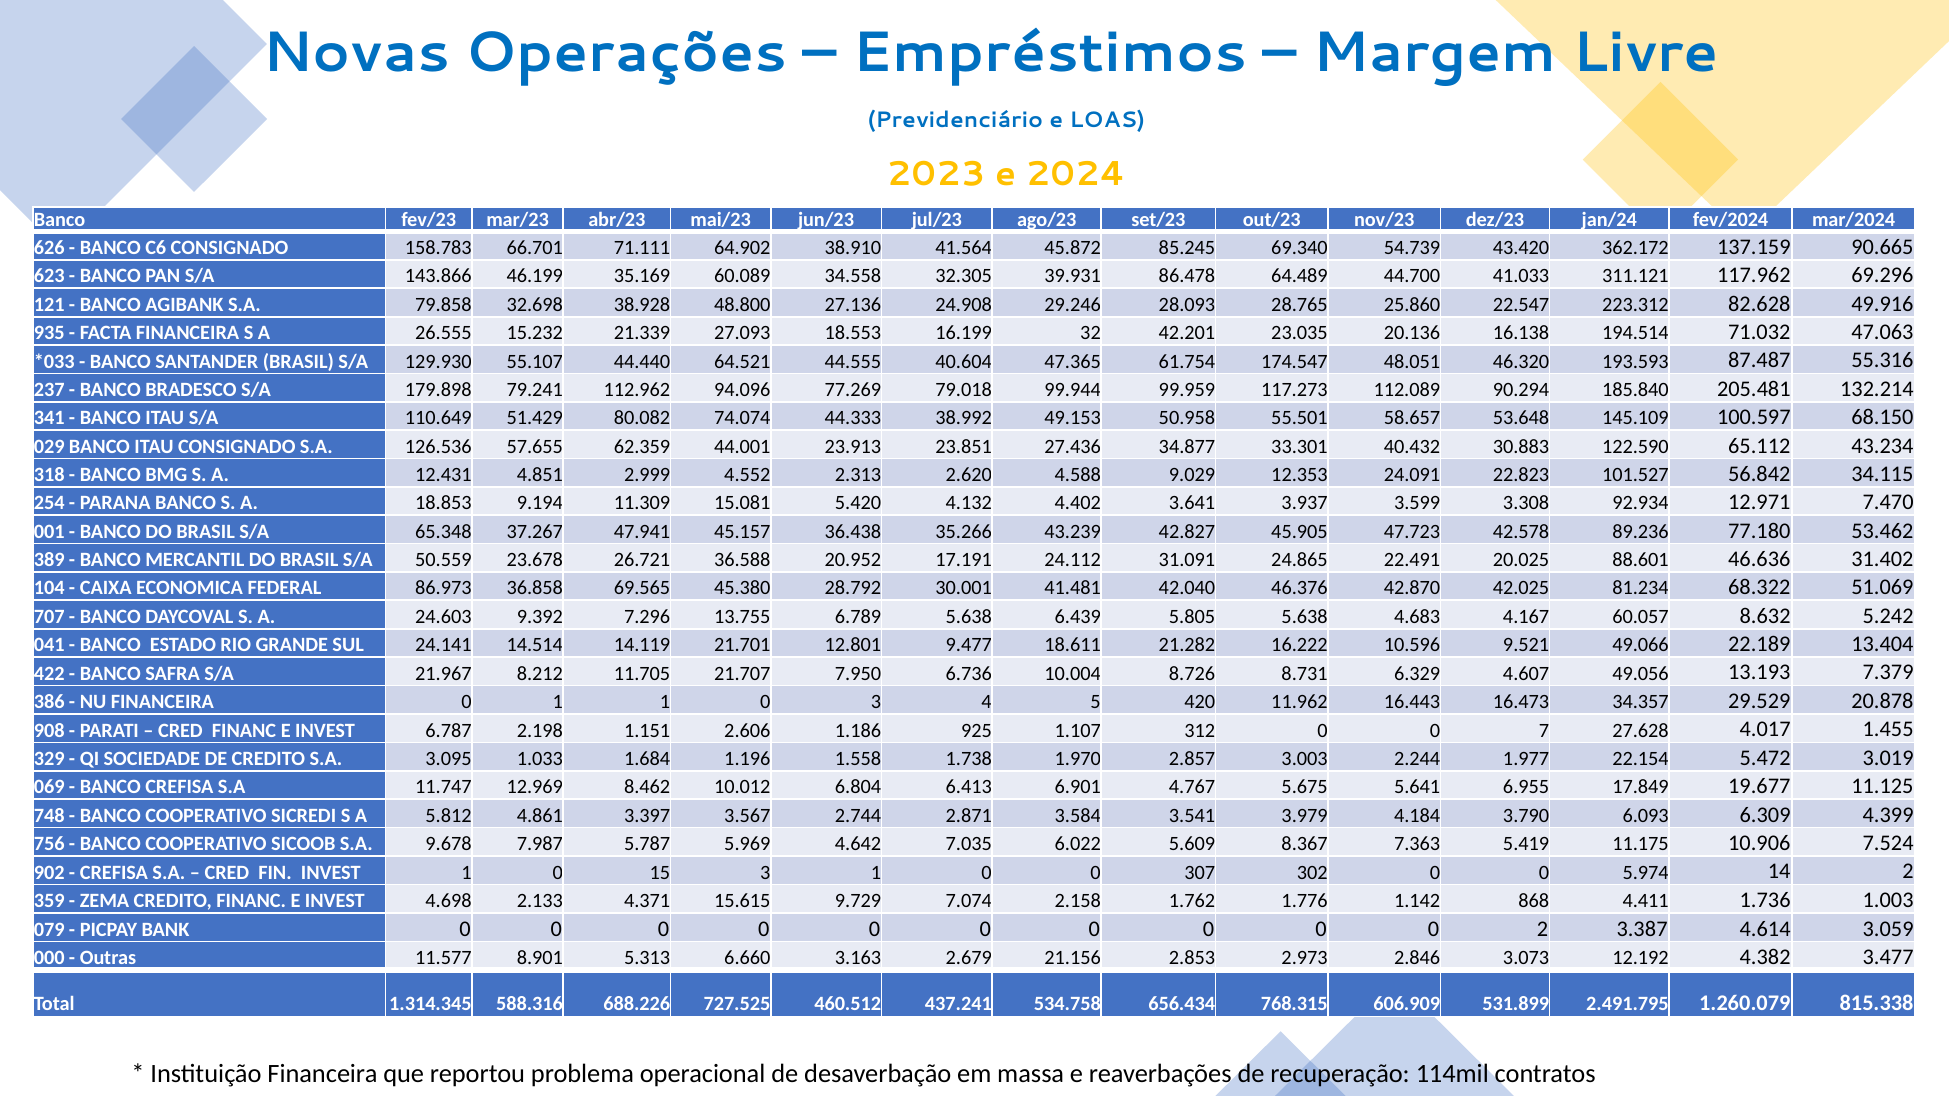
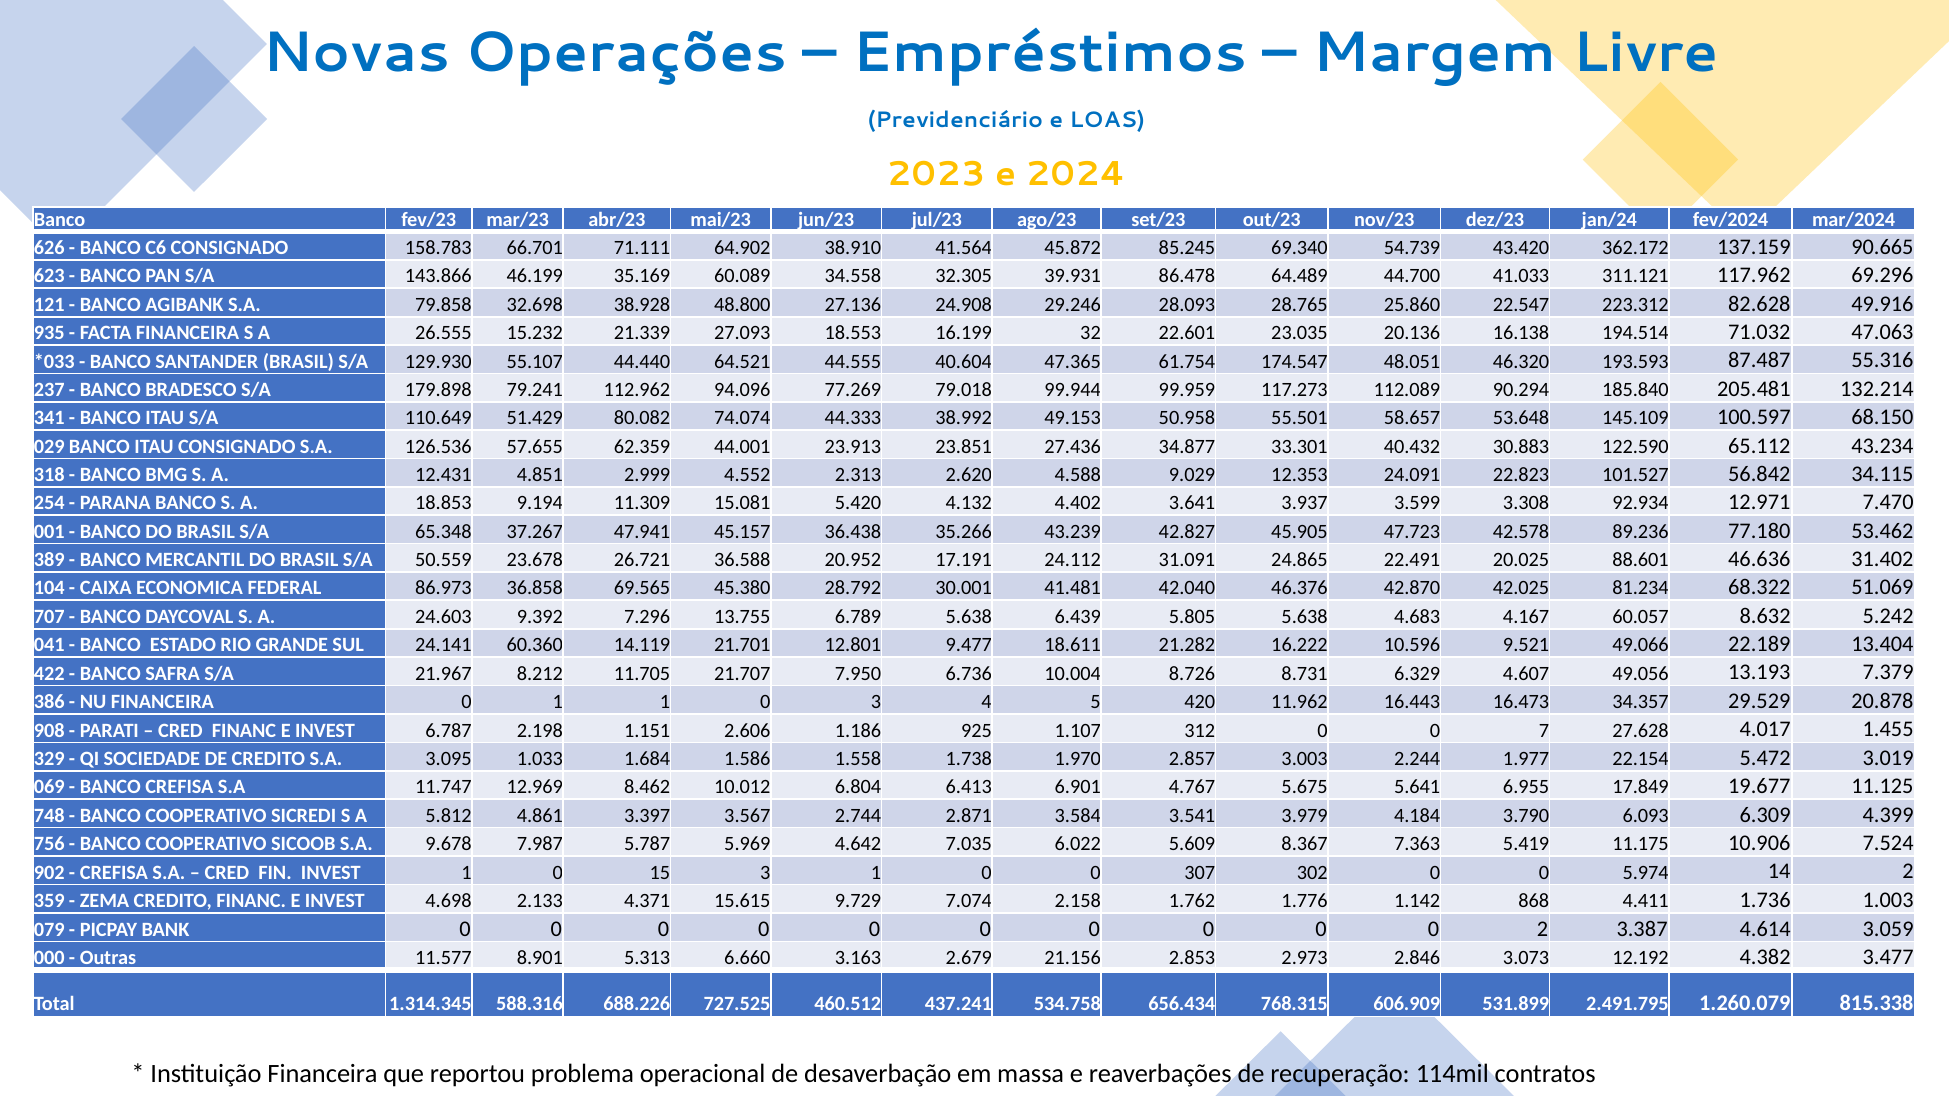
42.201: 42.201 -> 22.601
14.514: 14.514 -> 60.360
1.196: 1.196 -> 1.586
